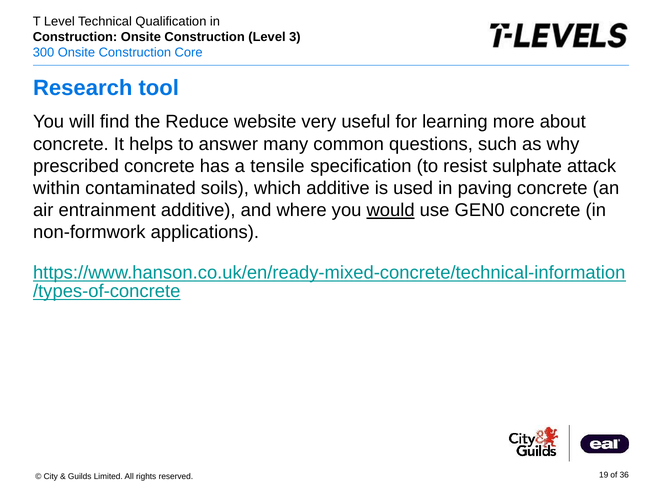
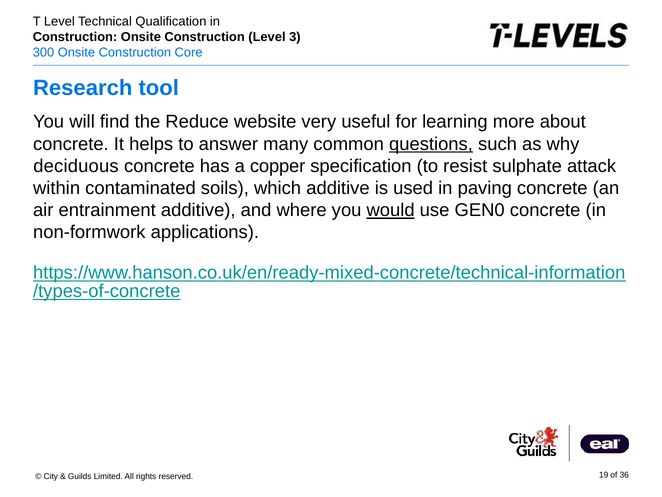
questions underline: none -> present
prescribed: prescribed -> deciduous
tensile: tensile -> copper
